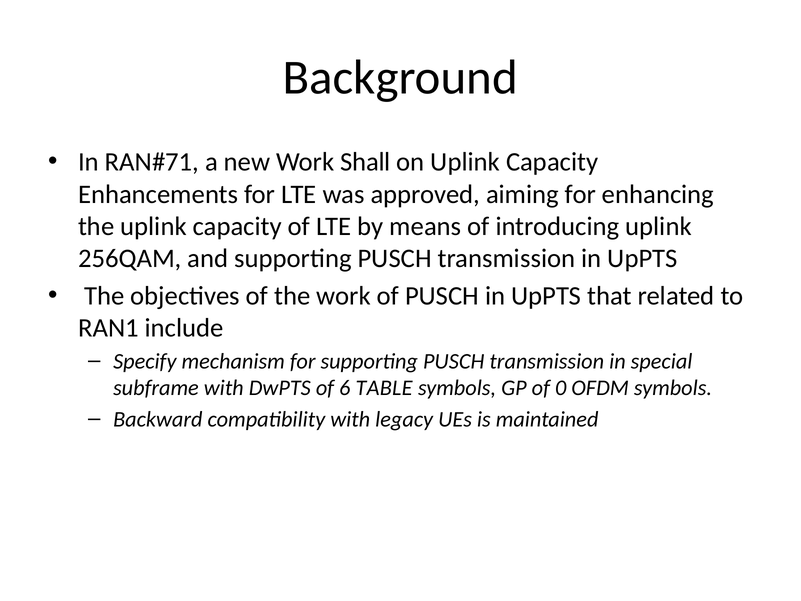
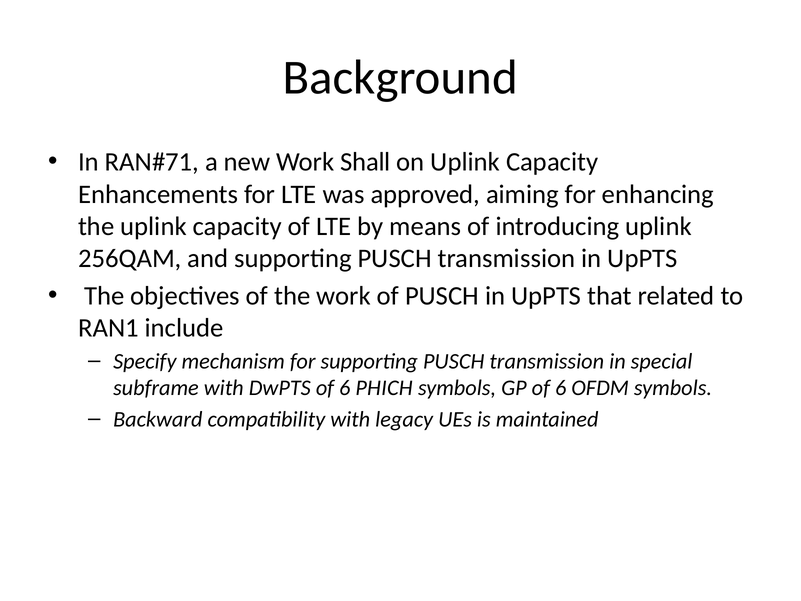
TABLE: TABLE -> PHICH
GP of 0: 0 -> 6
